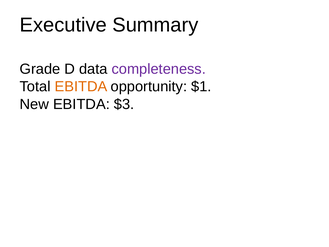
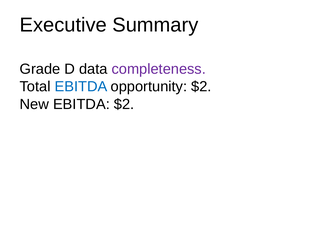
EBITDA at (81, 87) colour: orange -> blue
opportunity $1: $1 -> $2
EBITDA $3: $3 -> $2
